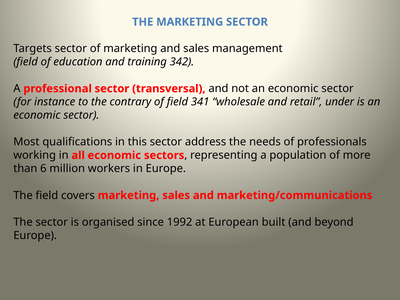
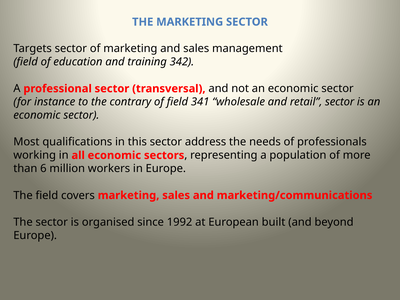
retail under: under -> sector
